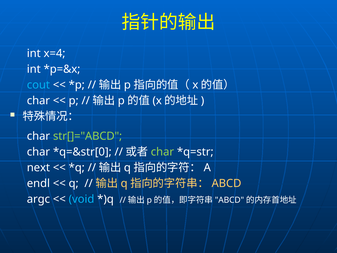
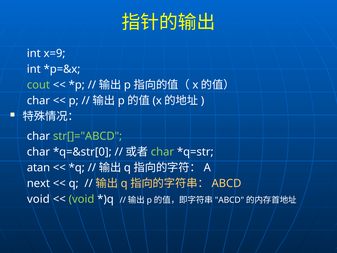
x=4: x=4 -> x=9
cout colour: light blue -> light green
next: next -> atan
endl: endl -> next
argc at (38, 199): argc -> void
void at (82, 199) colour: light blue -> light green
